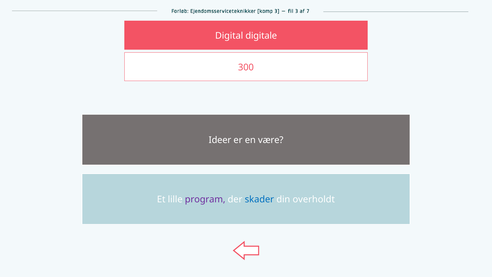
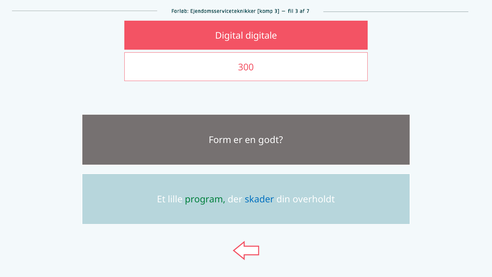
Ideer: Ideer -> Form
være: være -> godt
program colour: purple -> green
